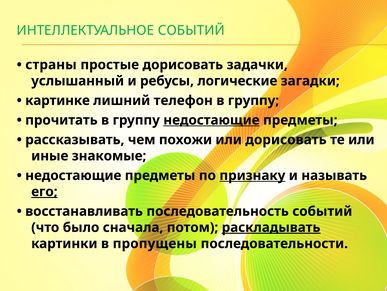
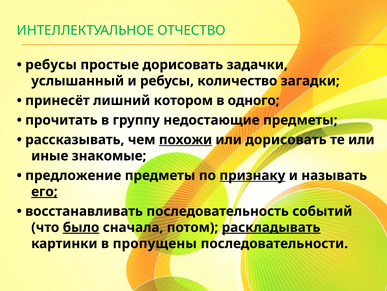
ИНТЕЛЛЕКТУАЛЬНОЕ СОБЫТИЙ: СОБЫТИЙ -> ОТЧЕСТВО
страны at (51, 65): страны -> ребусы
логические: логические -> количество
картинке: картинке -> принесёт
телефон: телефон -> котором
группу at (253, 100): группу -> одного
недостающие at (211, 120) underline: present -> none
похожи underline: none -> present
недостающие at (73, 175): недостающие -> предложение
было underline: none -> present
